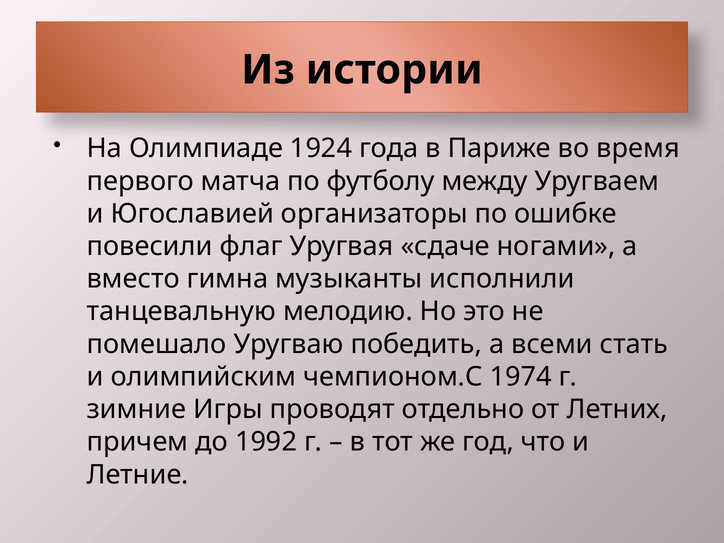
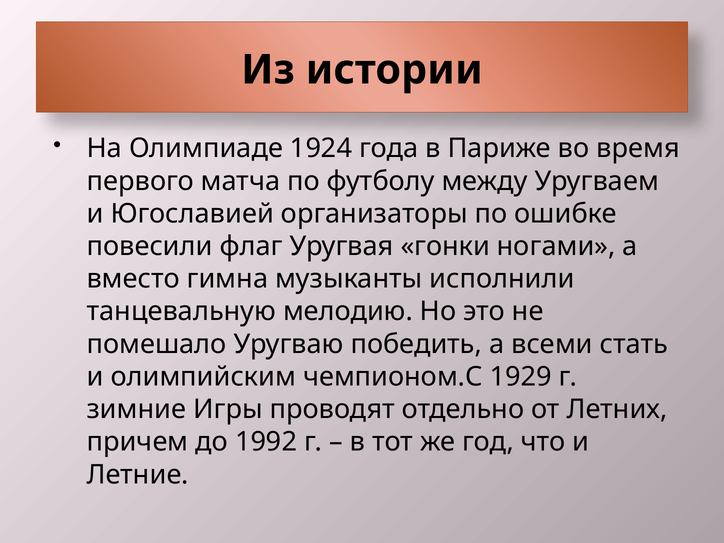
сдаче: сдаче -> гонки
1974: 1974 -> 1929
